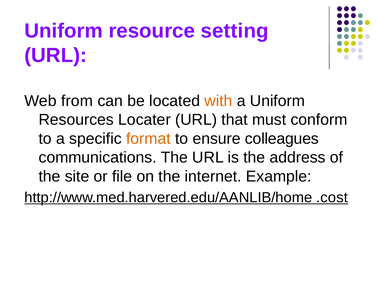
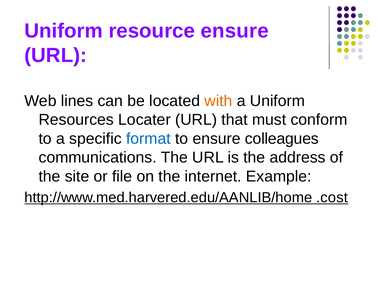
resource setting: setting -> ensure
from: from -> lines
format colour: orange -> blue
